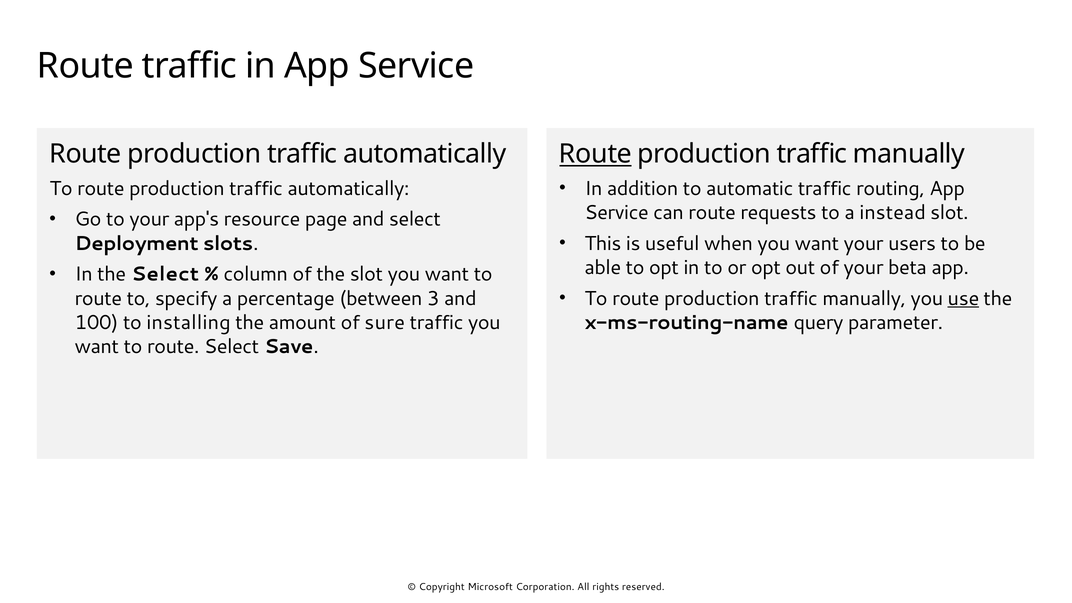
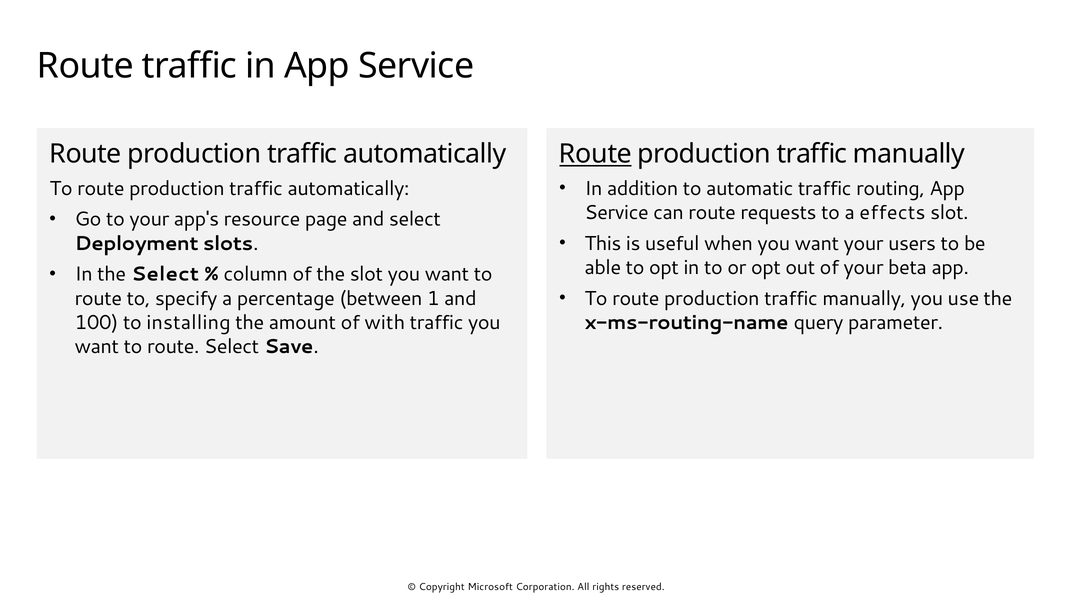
instead: instead -> effects
use underline: present -> none
3: 3 -> 1
sure: sure -> with
